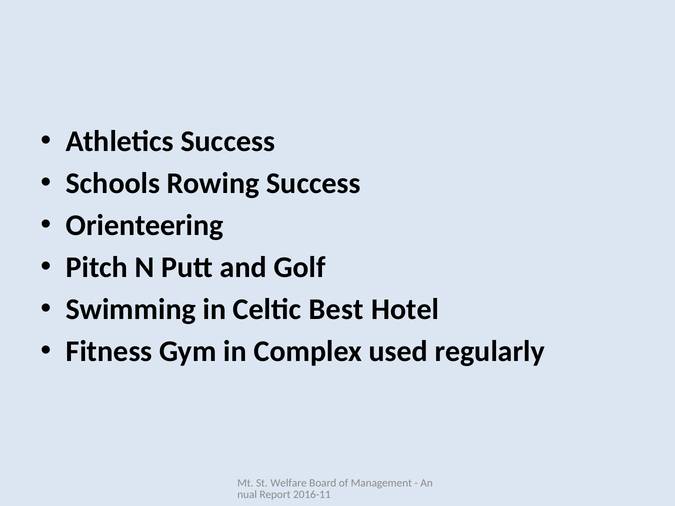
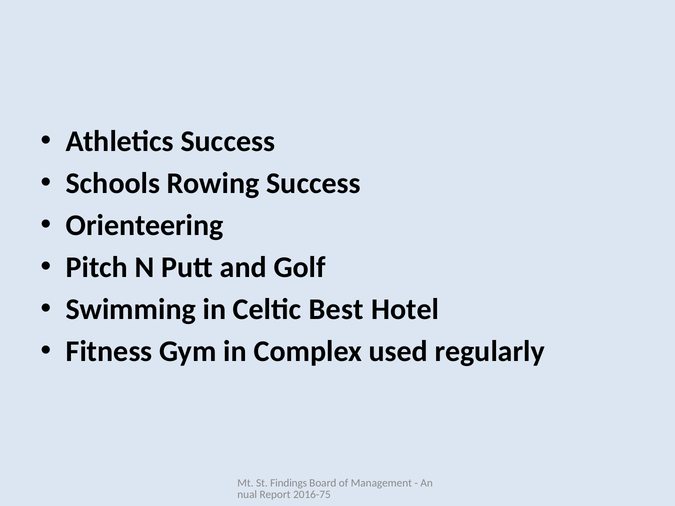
Welfare: Welfare -> Findings
2016-11: 2016-11 -> 2016-75
